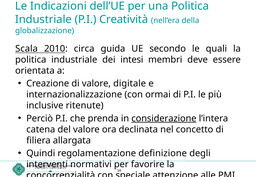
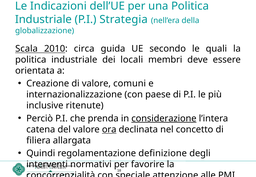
Creatività: Creatività -> Strategia
intesi: intesi -> locali
digitale: digitale -> comuni
ormai: ormai -> paese
ora underline: none -> present
